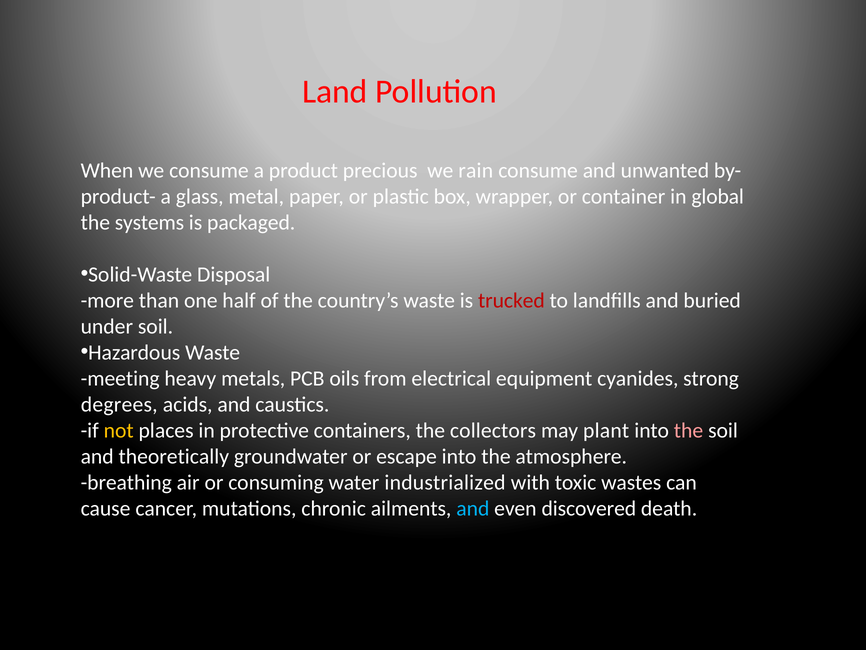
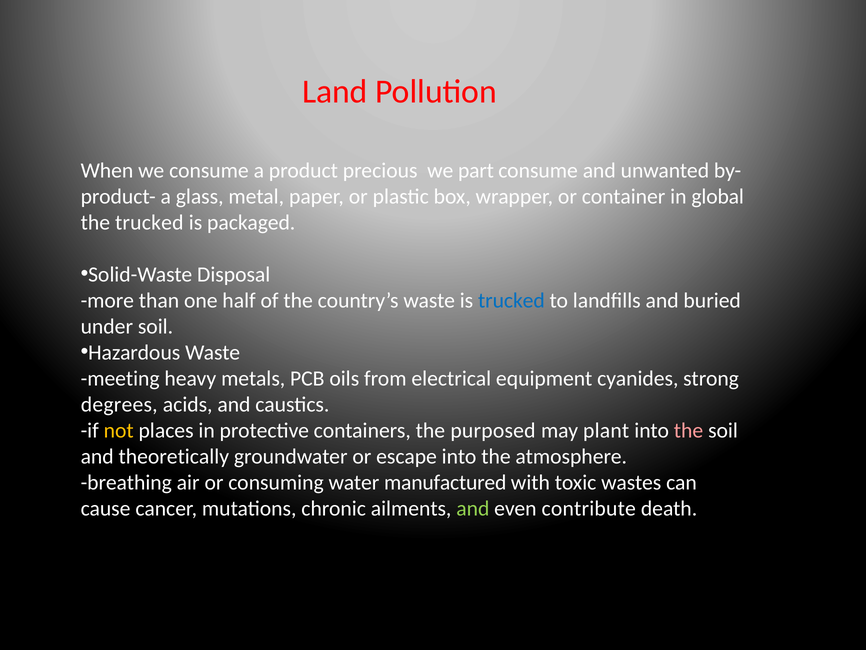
rain: rain -> part
the systems: systems -> trucked
trucked at (511, 300) colour: red -> blue
collectors: collectors -> purposed
industrialized: industrialized -> manufactured
and at (473, 508) colour: light blue -> light green
discovered: discovered -> contribute
